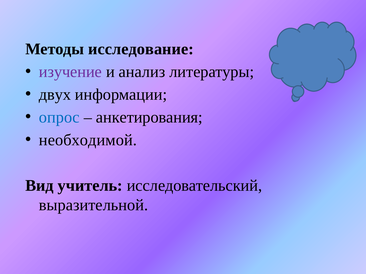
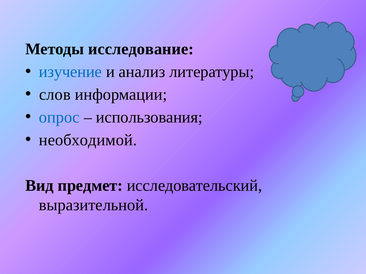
изучение colour: purple -> blue
двух: двух -> слов
анкетирования: анкетирования -> использования
учитель: учитель -> предмет
